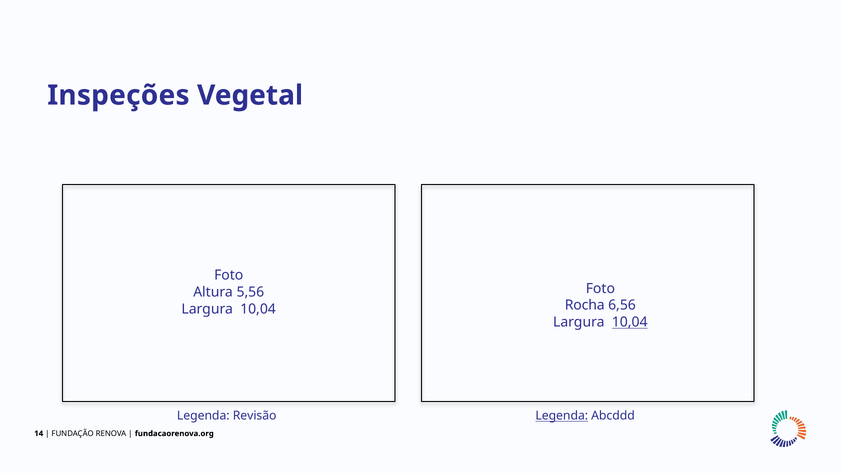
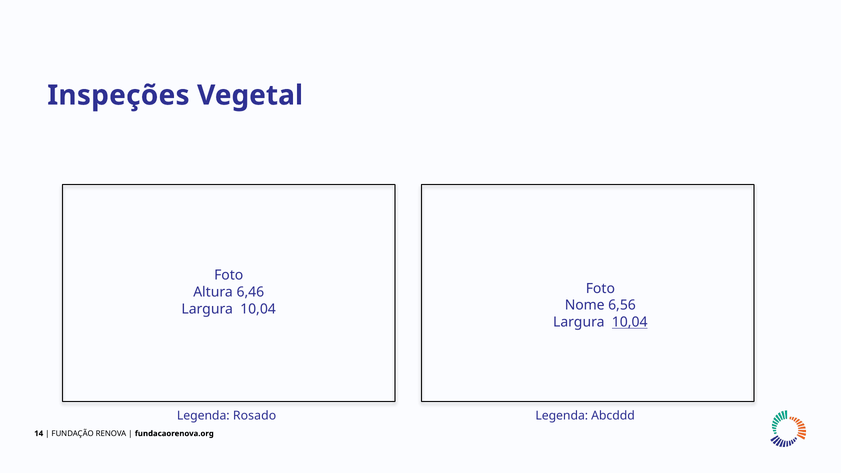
5,56: 5,56 -> 6,46
Rocha: Rocha -> Nome
Revisão: Revisão -> Rosado
Legenda at (562, 416) underline: present -> none
